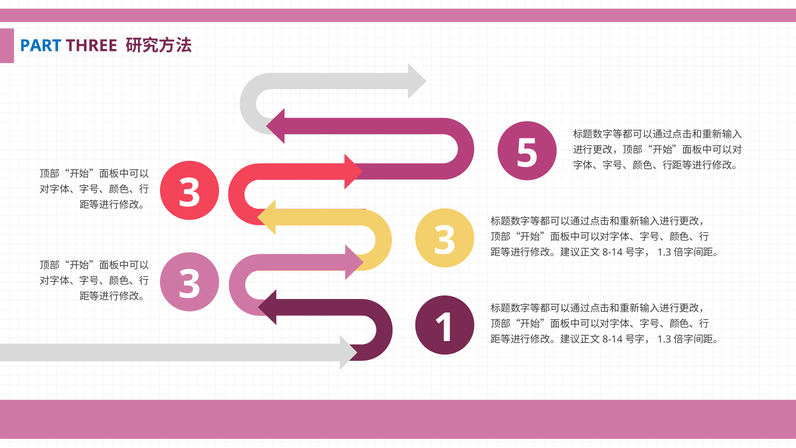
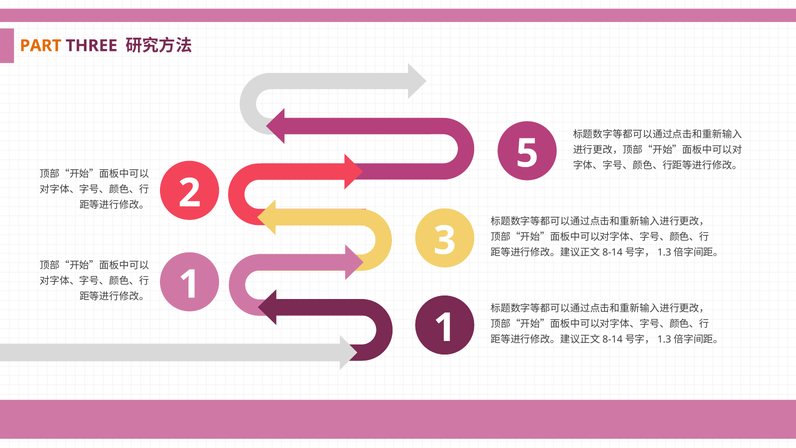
PART colour: blue -> orange
3 at (190, 193): 3 -> 2
3 at (190, 284): 3 -> 1
